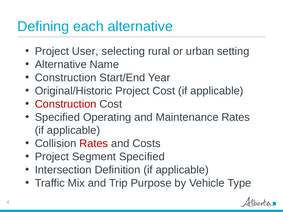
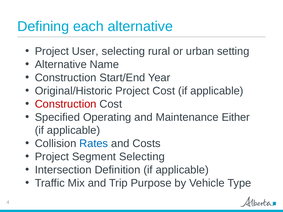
Maintenance Rates: Rates -> Either
Rates at (94, 144) colour: red -> blue
Segment Specified: Specified -> Selecting
